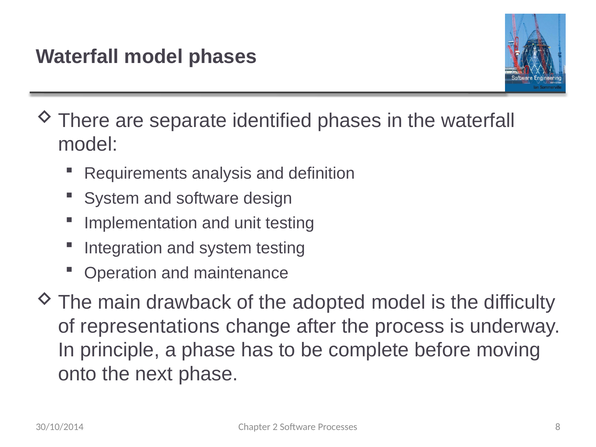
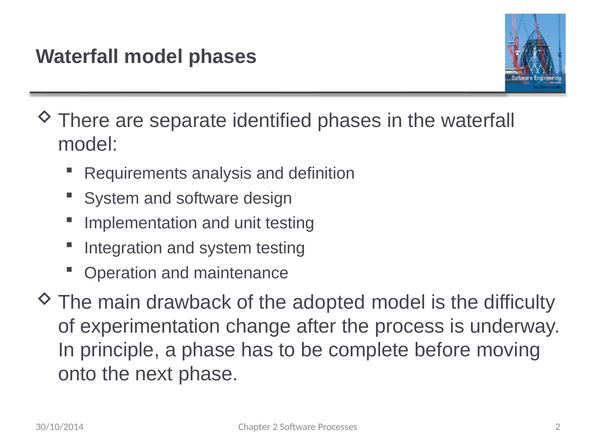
representations: representations -> experimentation
Processes 8: 8 -> 2
